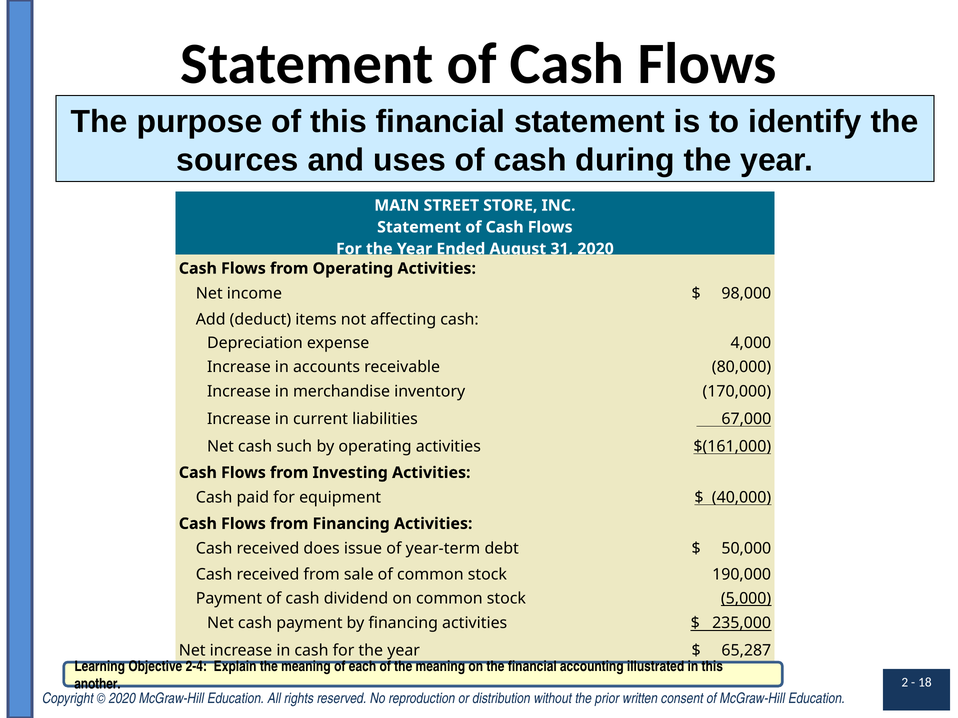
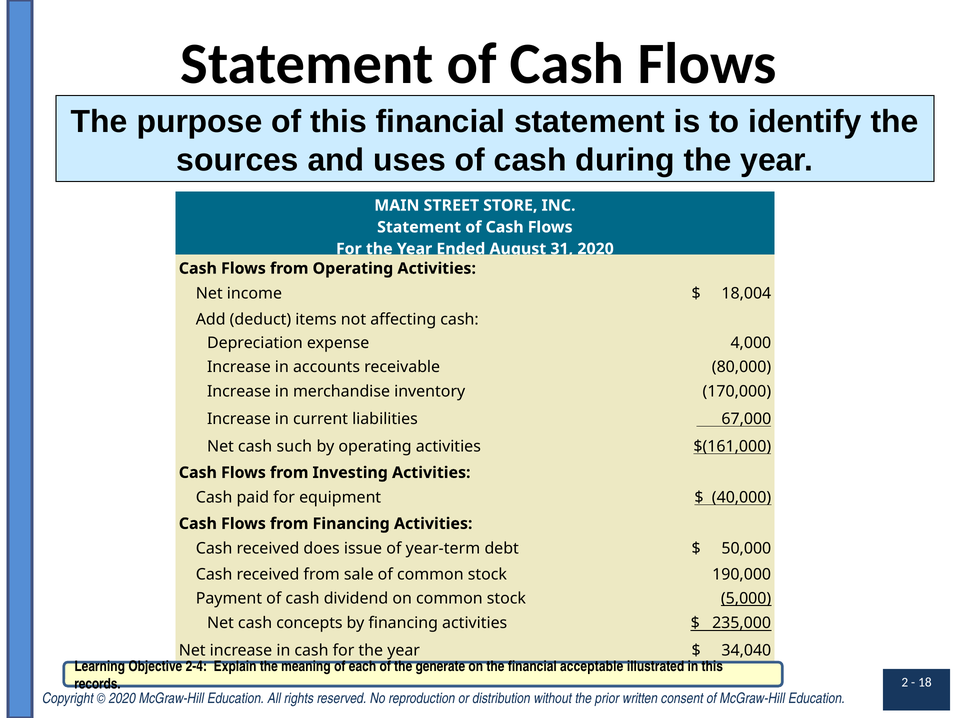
98,000: 98,000 -> 18,004
cash payment: payment -> concepts
65,287: 65,287 -> 34,040
of the meaning: meaning -> generate
accounting: accounting -> acceptable
another: another -> records
